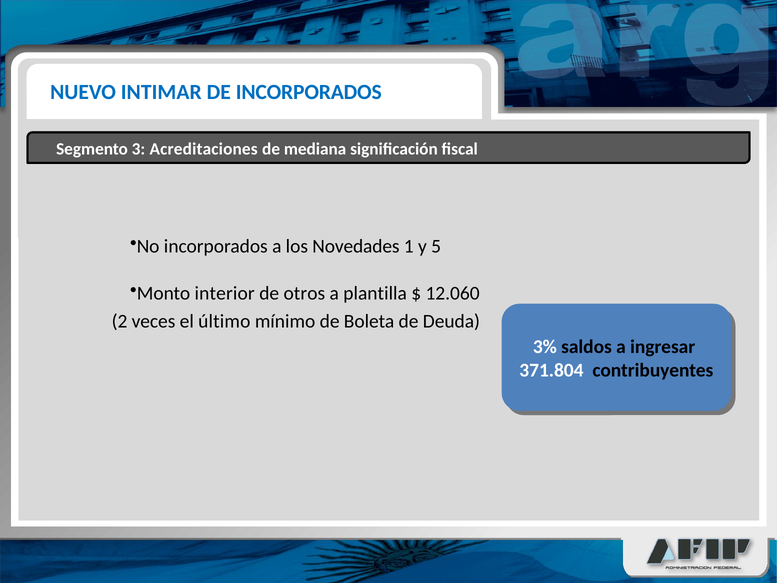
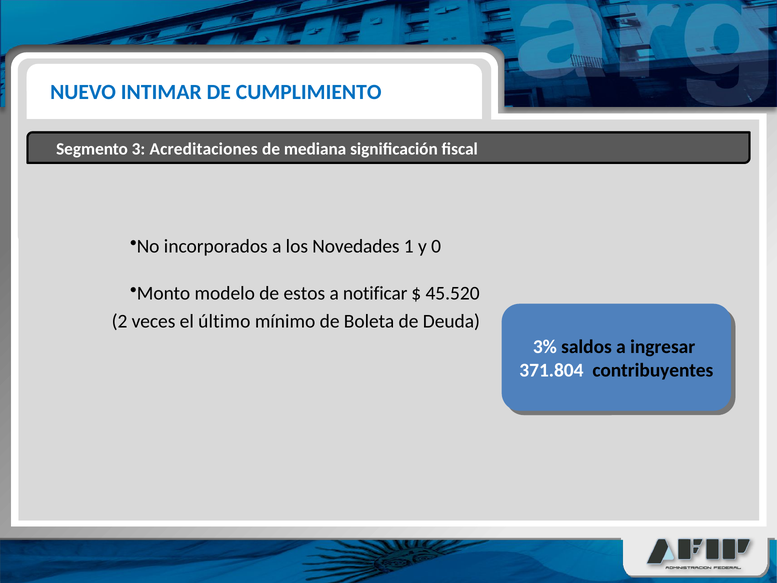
DE INCORPORADOS: INCORPORADOS -> CUMPLIMIENTO
5: 5 -> 0
interior: interior -> modelo
otros: otros -> estos
plantilla: plantilla -> notificar
12.060: 12.060 -> 45.520
